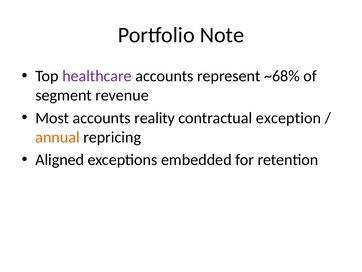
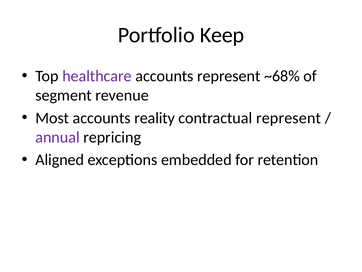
Note: Note -> Keep
contractual exception: exception -> represent
annual colour: orange -> purple
